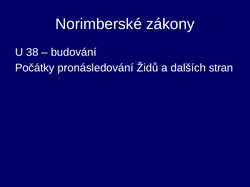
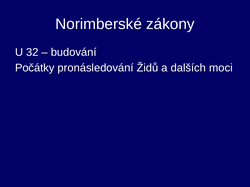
38: 38 -> 32
stran: stran -> moci
